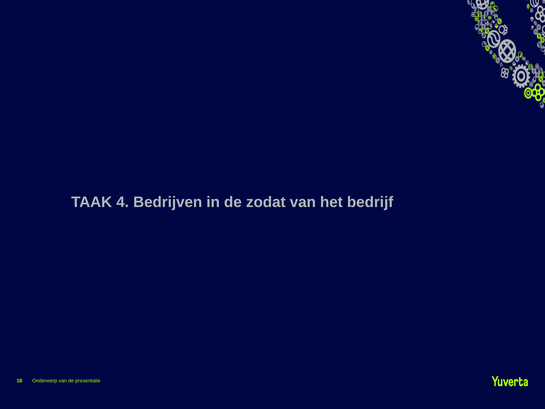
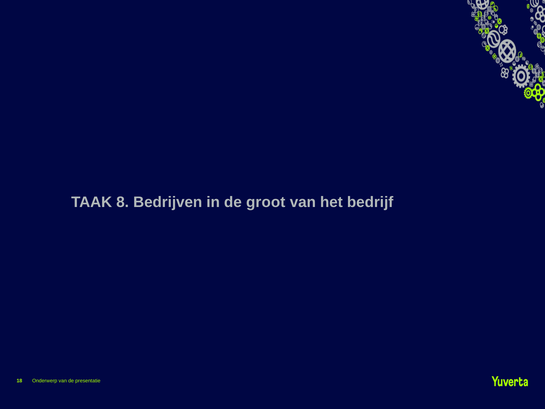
4: 4 -> 8
zodat: zodat -> groot
